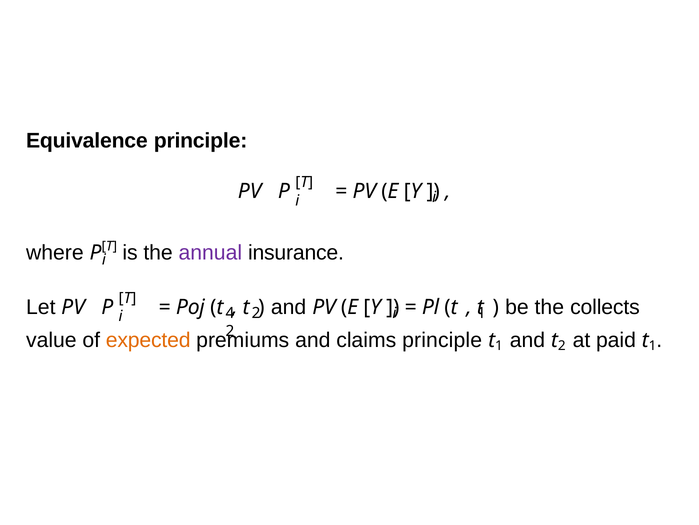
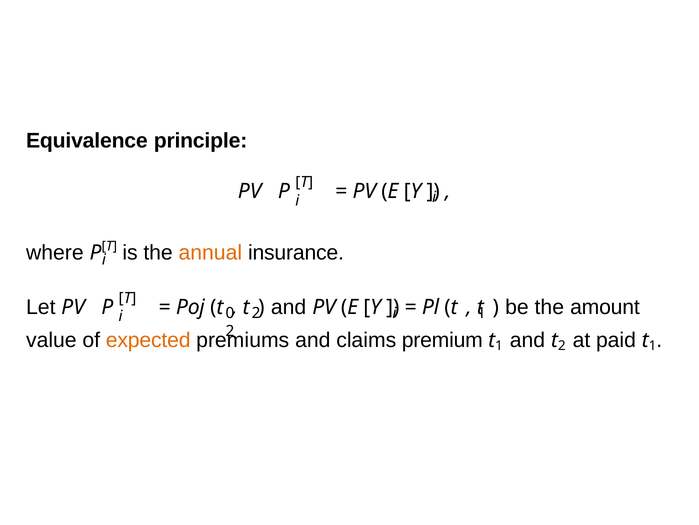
annual colour: purple -> orange
collects: collects -> amount
4: 4 -> 0
claims principle: principle -> premium
